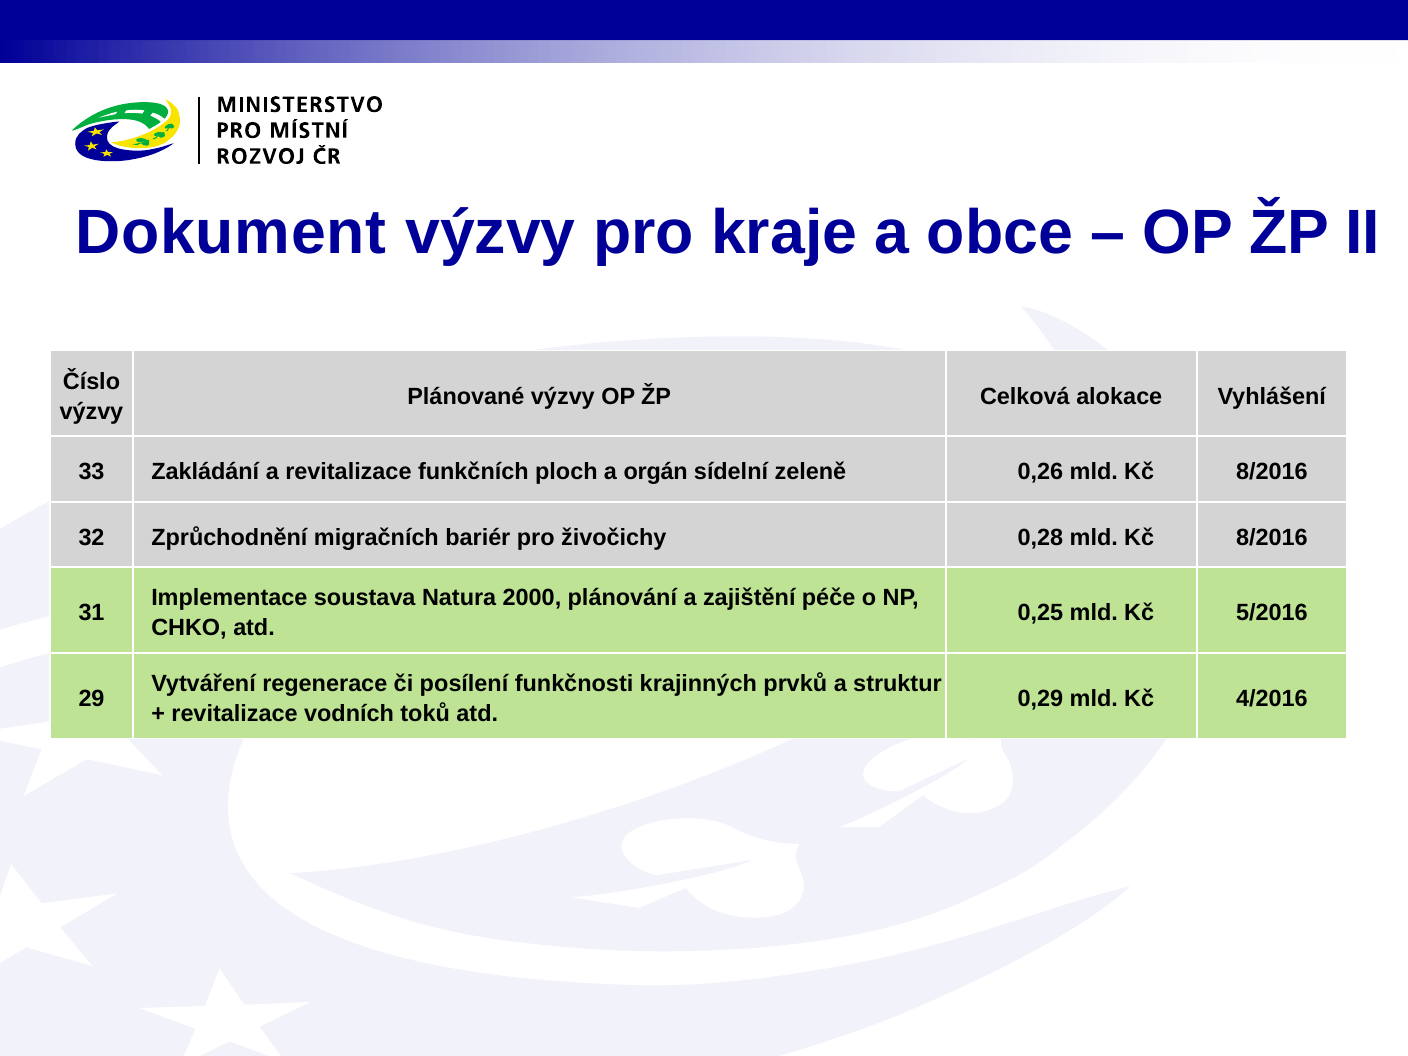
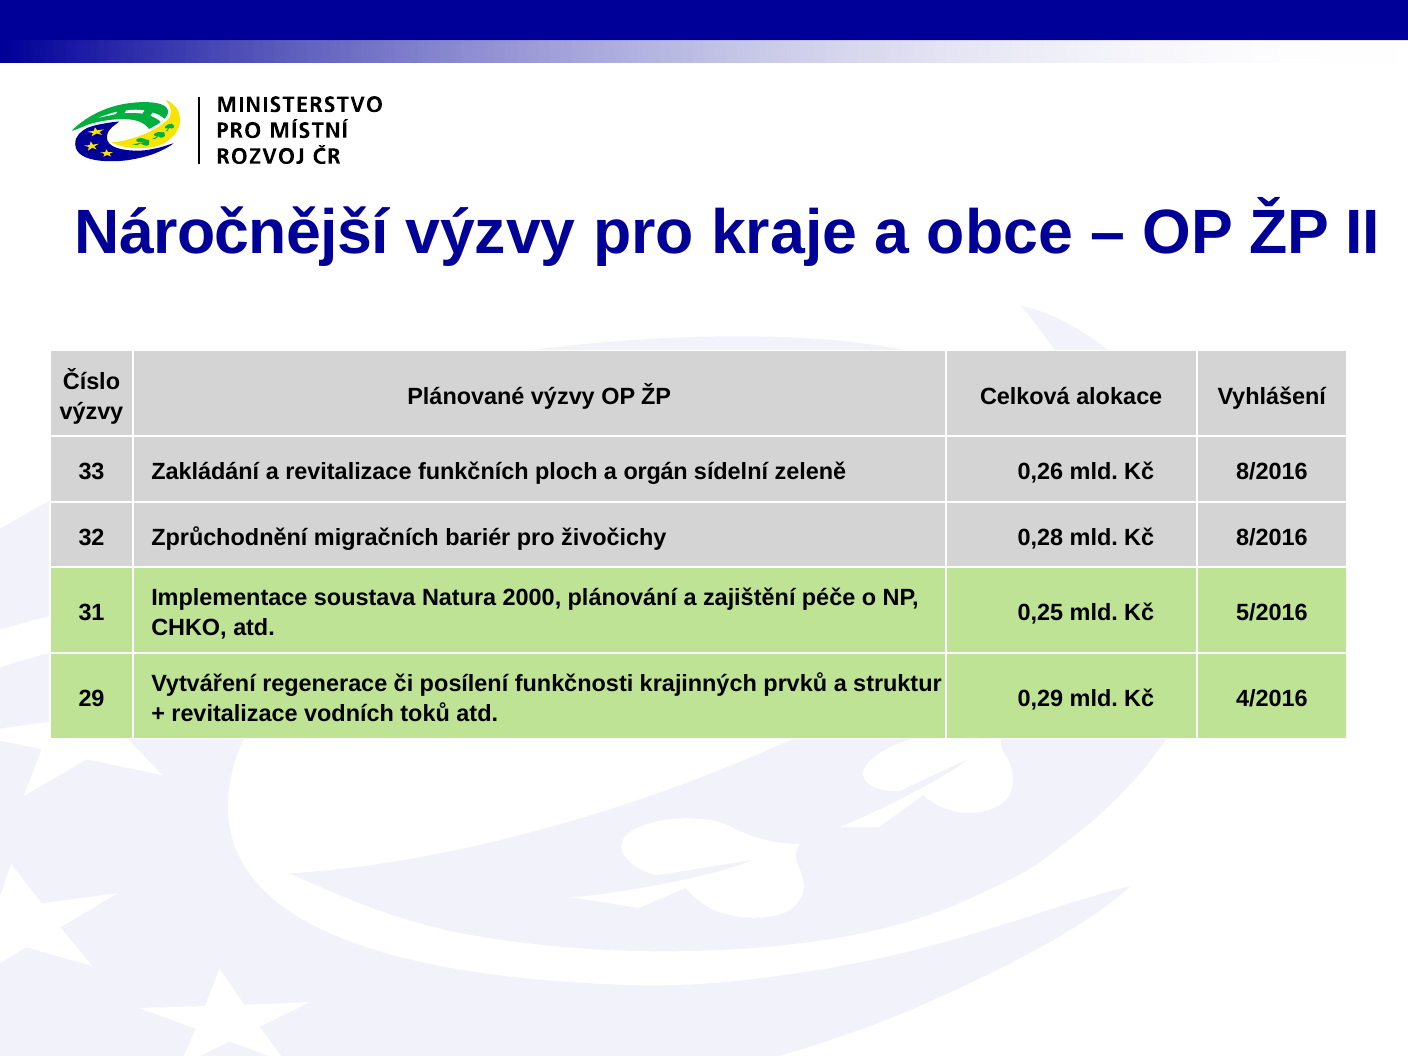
Dokument: Dokument -> Náročnější
